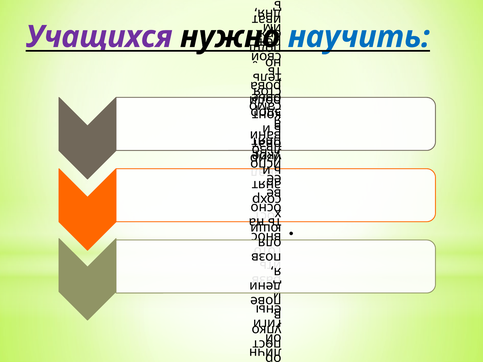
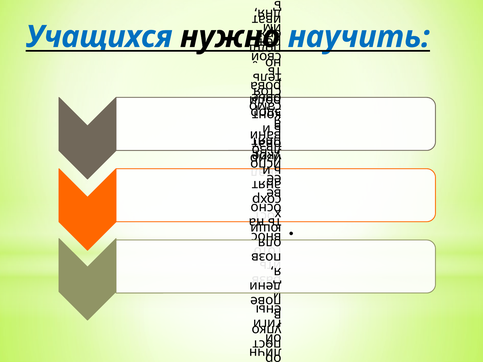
Учащихся colour: purple -> blue
